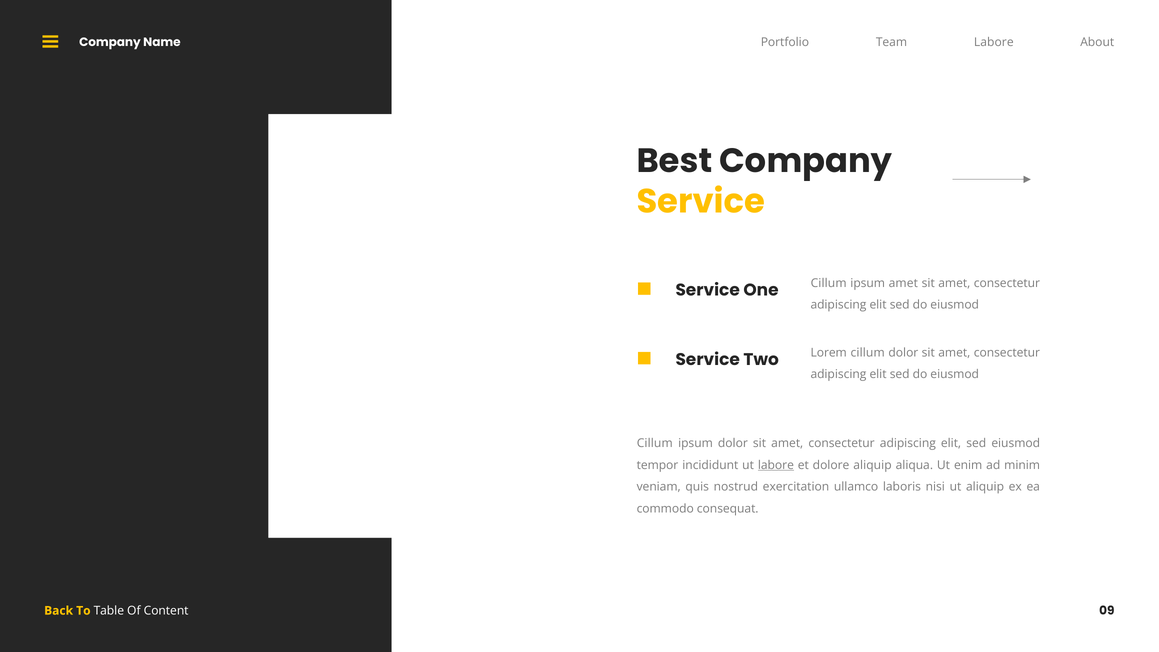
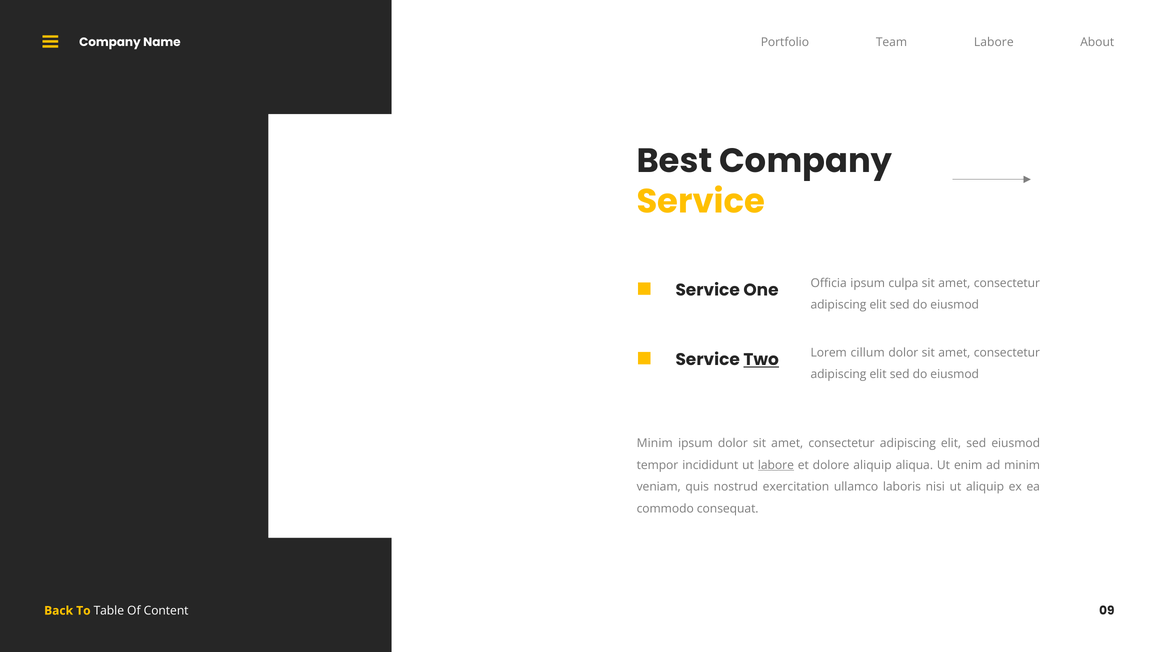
Cillum at (829, 283): Cillum -> Officia
ipsum amet: amet -> culpa
Two underline: none -> present
Cillum at (655, 443): Cillum -> Minim
